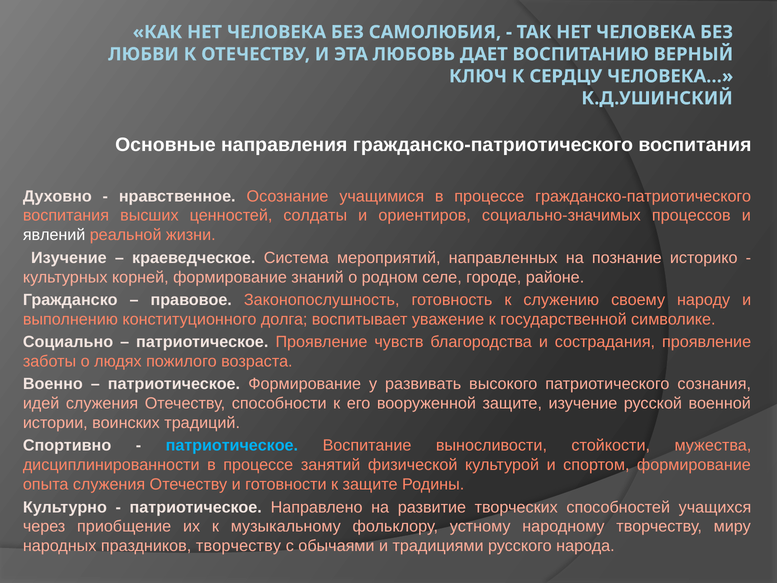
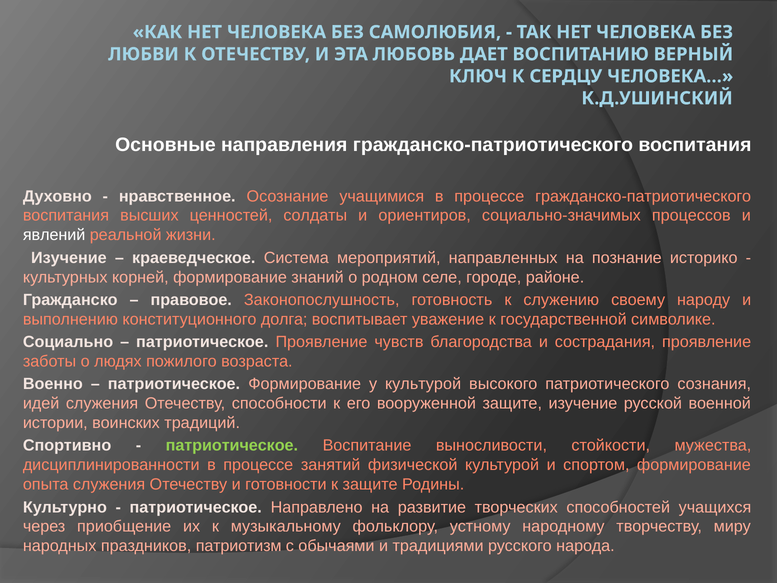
у развивать: развивать -> культурой
патриотическое at (232, 445) colour: light blue -> light green
праздников творчеству: творчеству -> патриотизм
